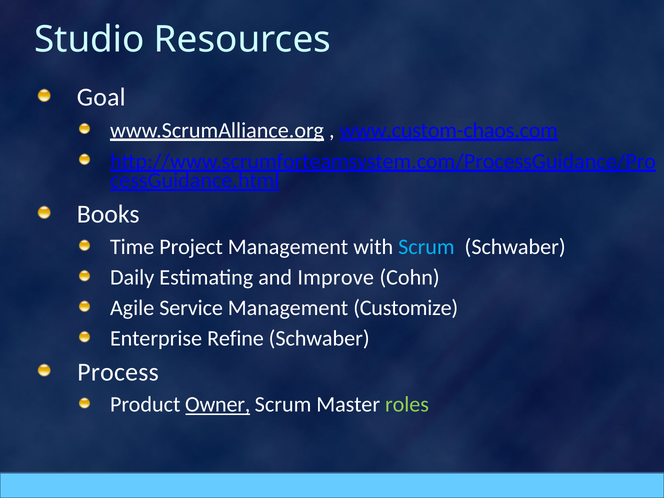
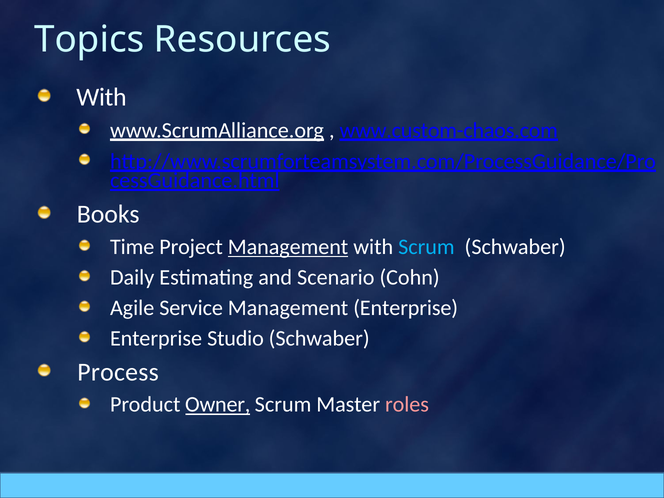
Studio: Studio -> Topics
Goal at (101, 97): Goal -> With
Management at (288, 247) underline: none -> present
Improve: Improve -> Scenario
Management Customize: Customize -> Enterprise
Refine: Refine -> Studio
roles colour: light green -> pink
